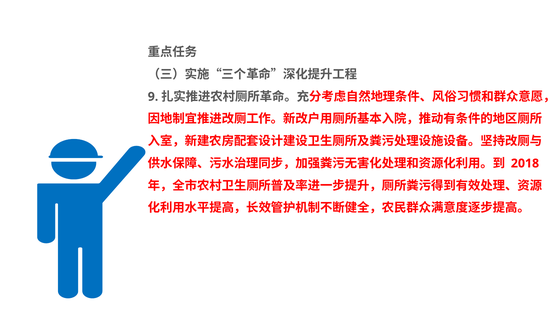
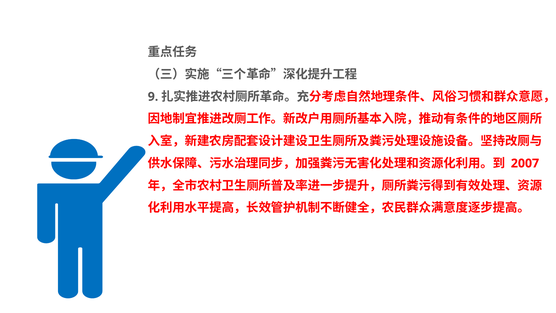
2018: 2018 -> 2007
